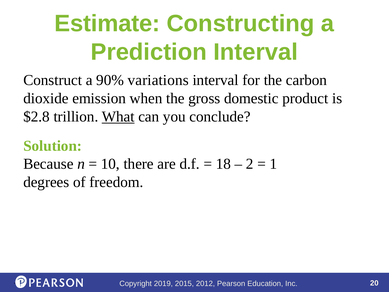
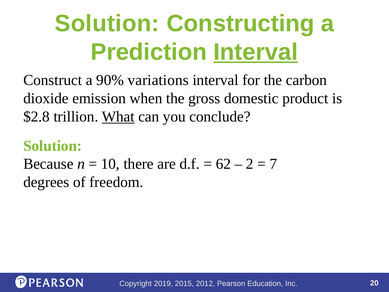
Estimate at (107, 23): Estimate -> Solution
Interval at (256, 52) underline: none -> present
18: 18 -> 62
1: 1 -> 7
